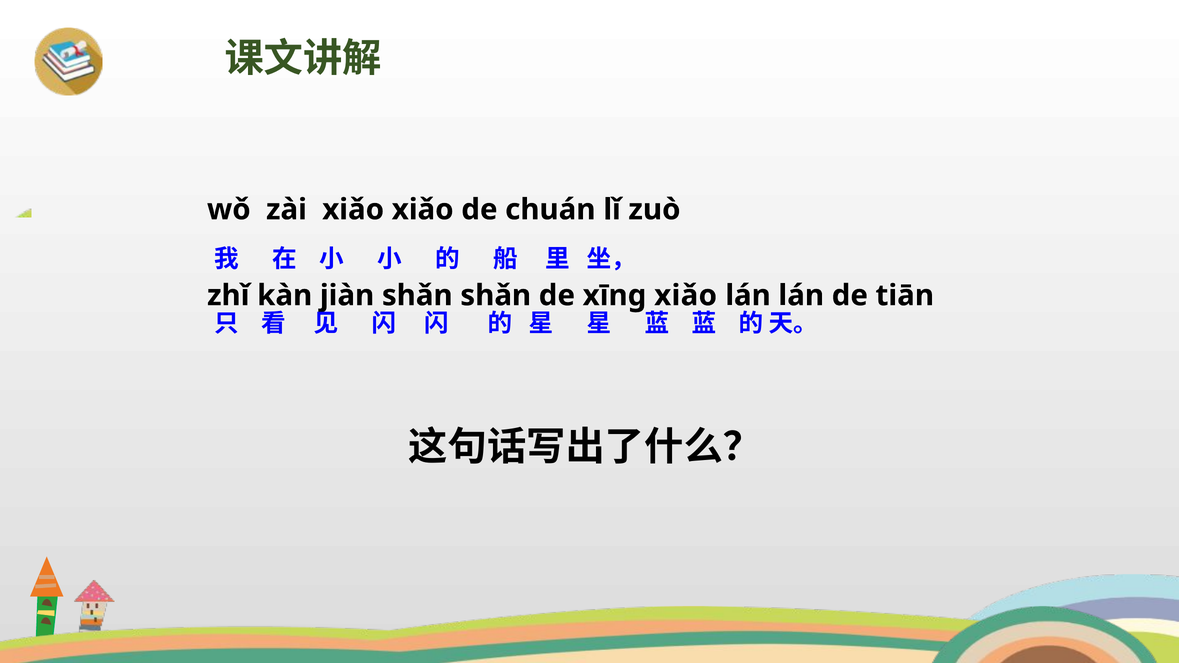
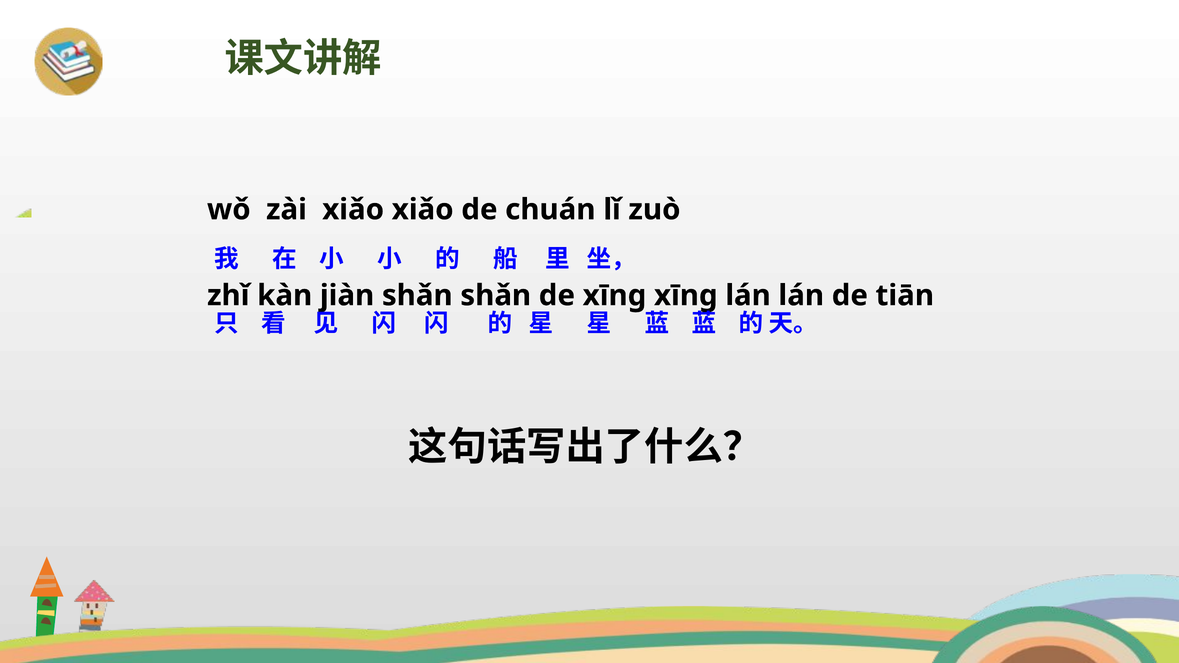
xīnɡ xiǎo: xiǎo -> xīnɡ
